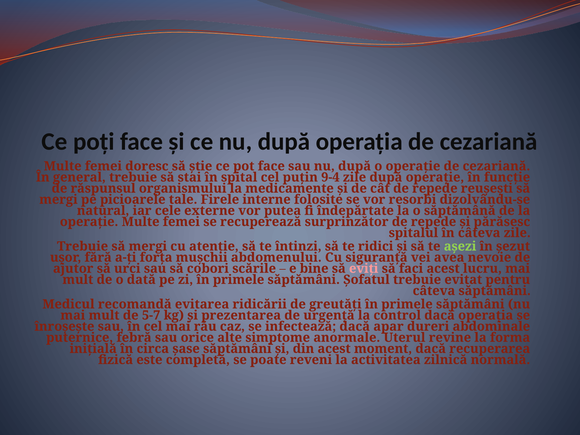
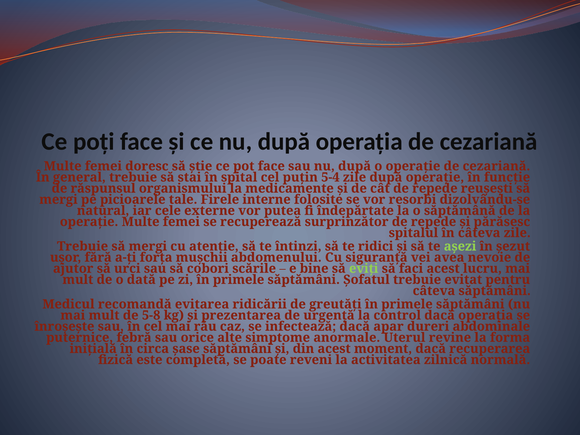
9-4: 9-4 -> 5-4
eviţi colour: pink -> light green
5-7: 5-7 -> 5-8
